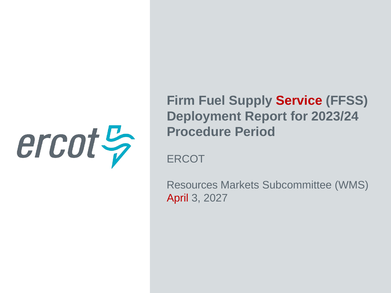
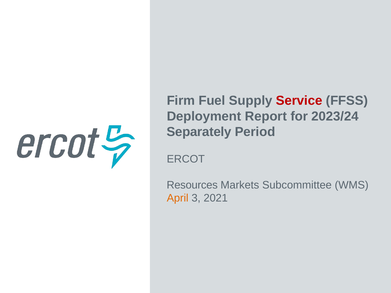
Procedure: Procedure -> Separately
April colour: red -> orange
2027: 2027 -> 2021
